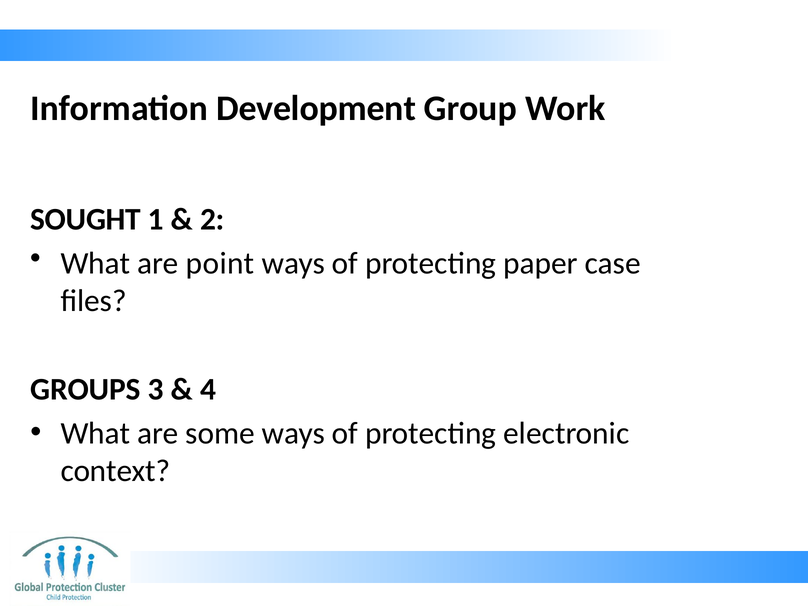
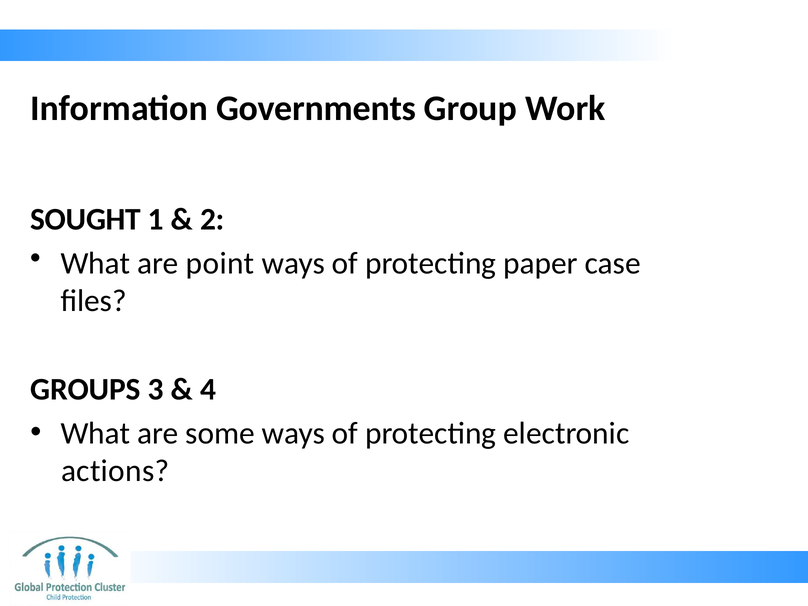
Development: Development -> Governments
context: context -> actions
